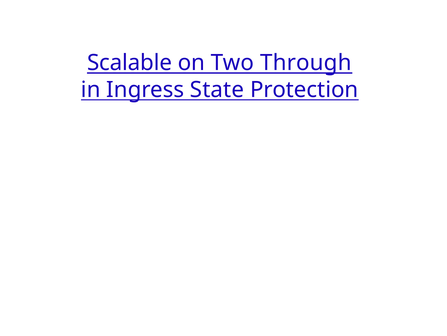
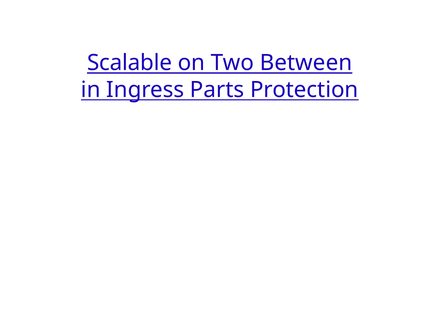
Through: Through -> Between
State: State -> Parts
